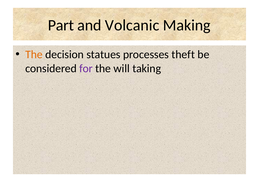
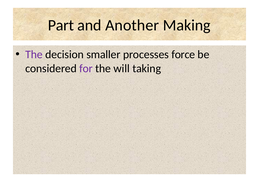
Volcanic: Volcanic -> Another
The at (34, 54) colour: orange -> purple
statues: statues -> smaller
theft: theft -> force
